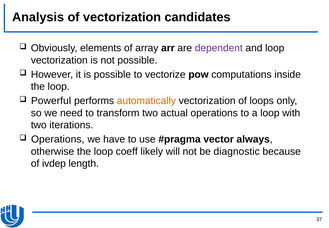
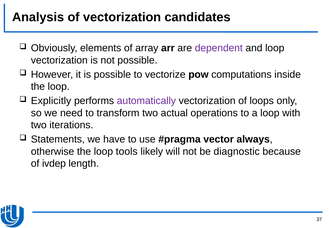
Powerful: Powerful -> Explicitly
automatically colour: orange -> purple
Operations at (58, 139): Operations -> Statements
coeff: coeff -> tools
